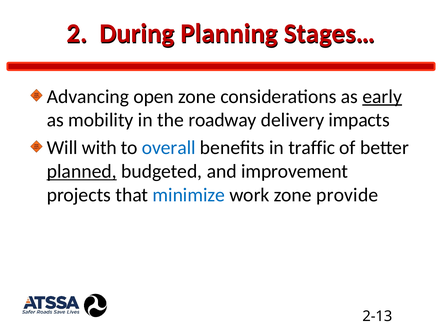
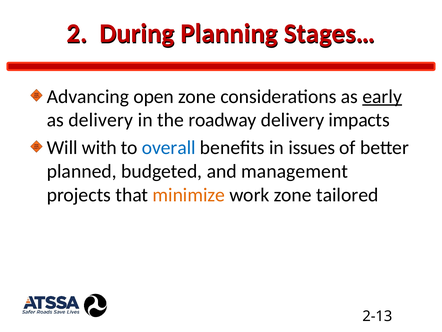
as mobility: mobility -> delivery
traffic: traffic -> issues
planned underline: present -> none
improvement: improvement -> management
minimize colour: blue -> orange
provide: provide -> tailored
